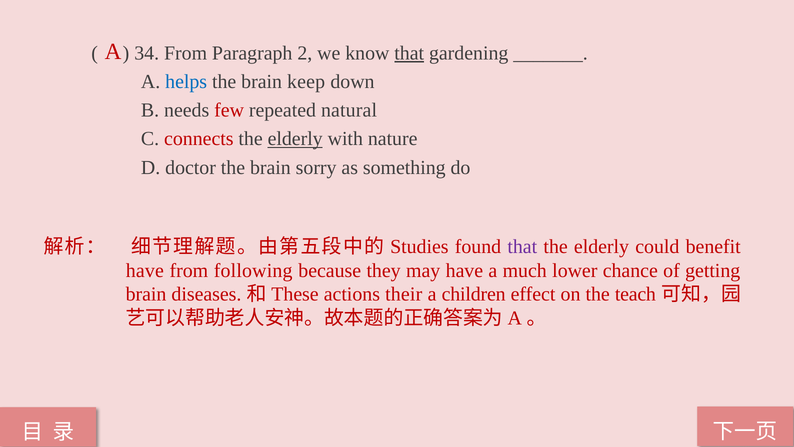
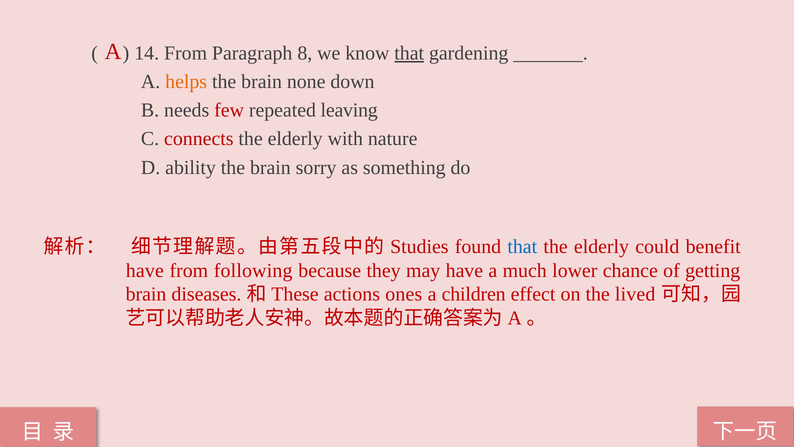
34: 34 -> 14
2: 2 -> 8
helps colour: blue -> orange
keep: keep -> none
natural: natural -> leaving
elderly at (295, 139) underline: present -> none
doctor: doctor -> ability
that at (522, 246) colour: purple -> blue
their: their -> ones
teach: teach -> lived
